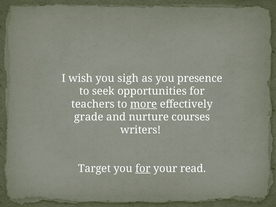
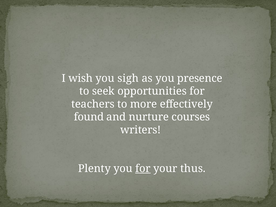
more underline: present -> none
grade: grade -> found
Target: Target -> Plenty
read: read -> thus
